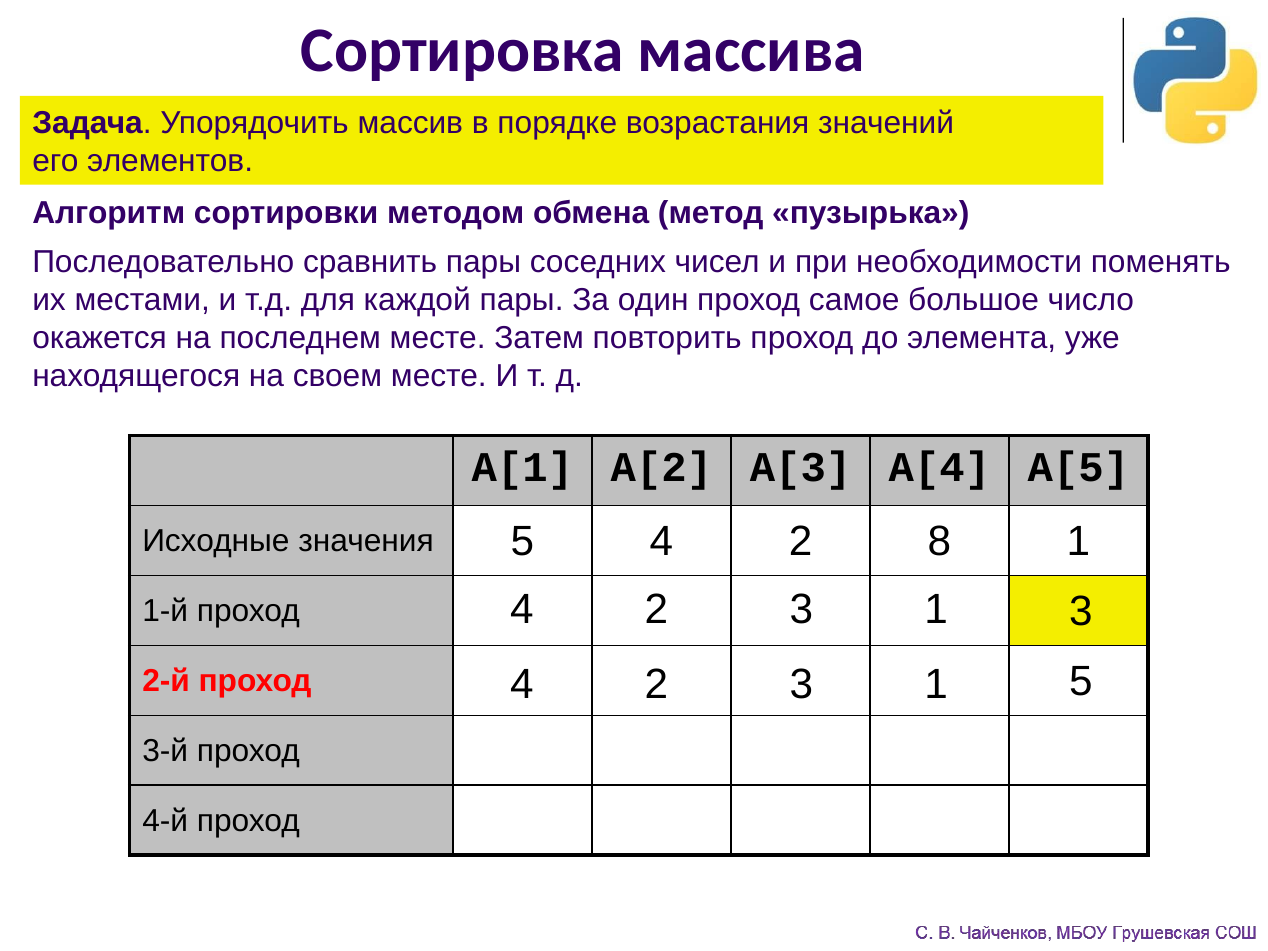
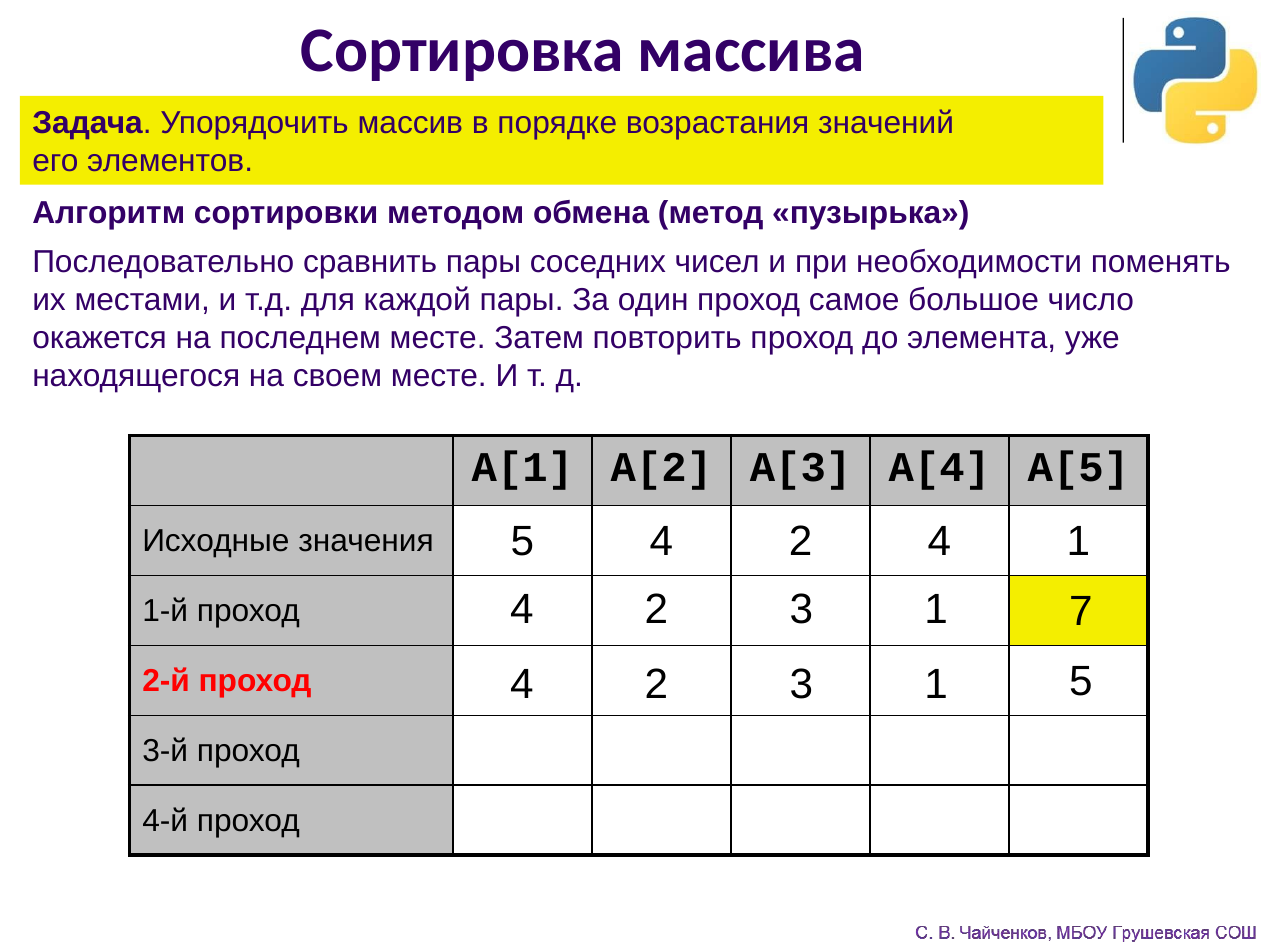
2 8: 8 -> 4
1 3: 3 -> 7
